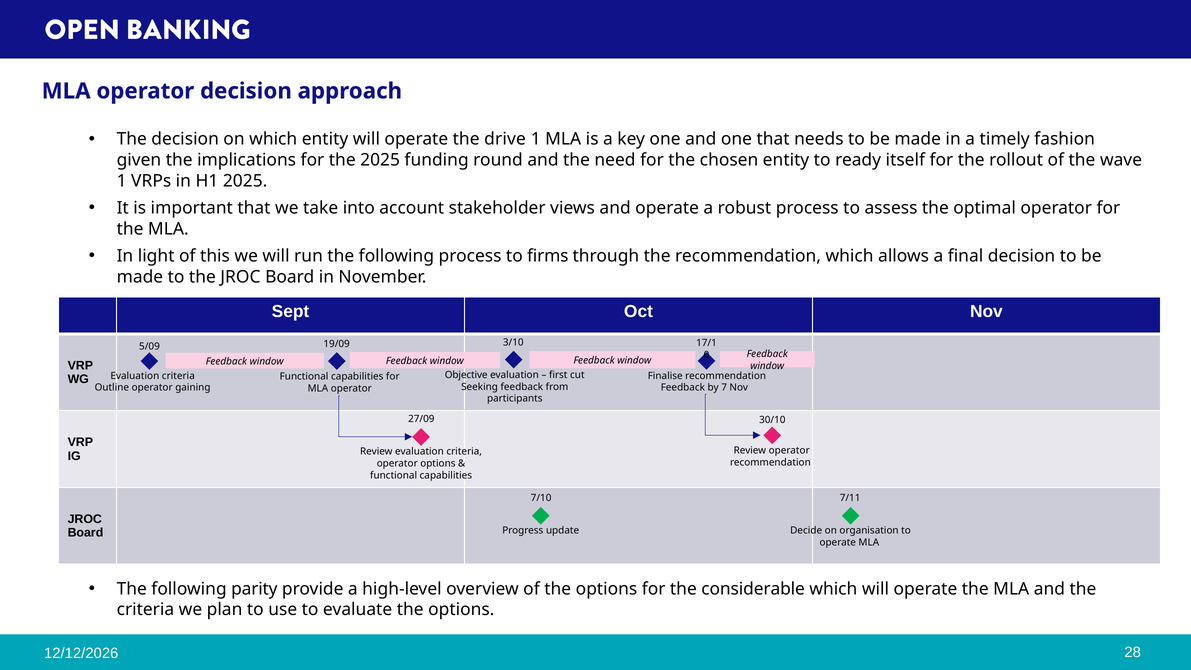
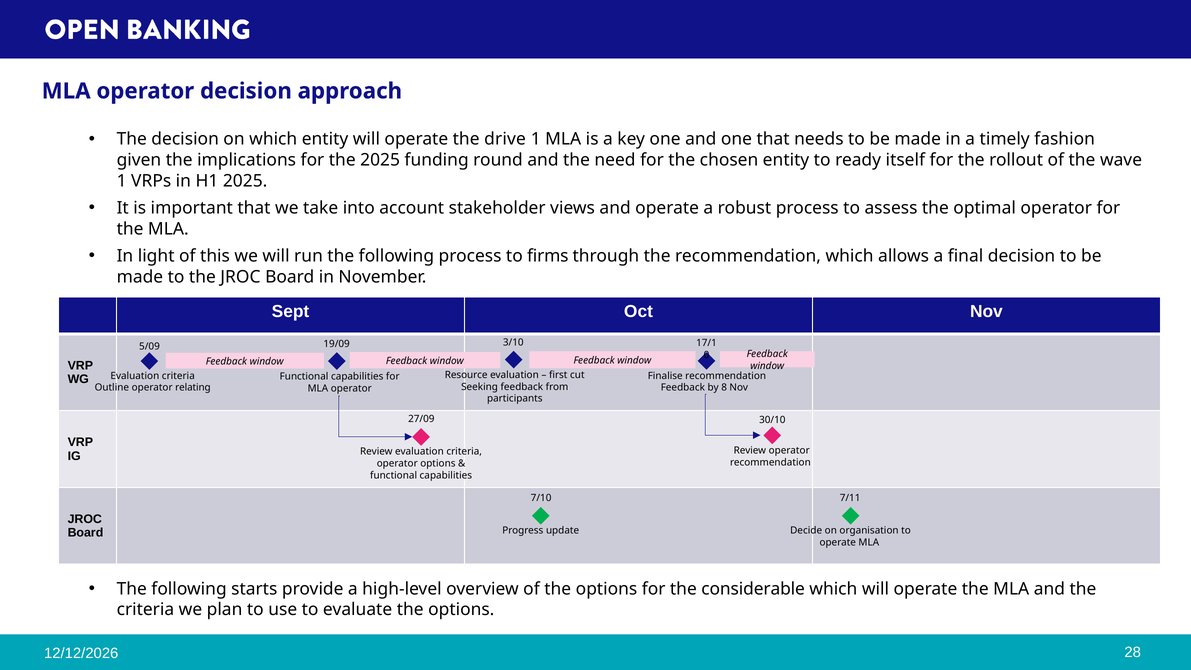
Objective: Objective -> Resource
gaining: gaining -> relating
7: 7 -> 8
parity: parity -> starts
